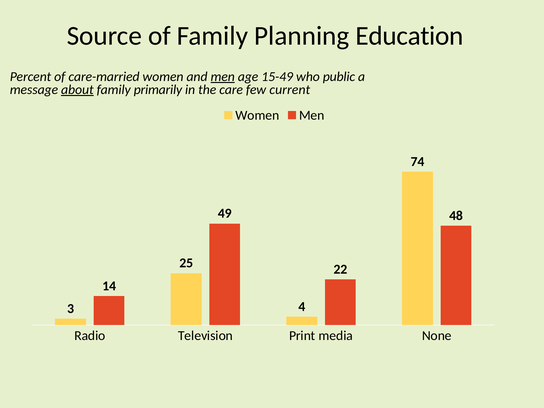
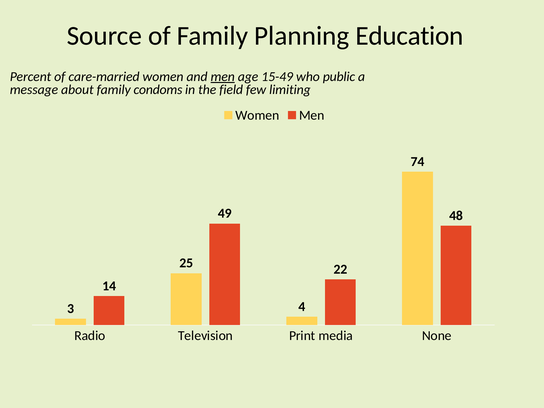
about underline: present -> none
primarily: primarily -> condoms
care: care -> field
current: current -> limiting
